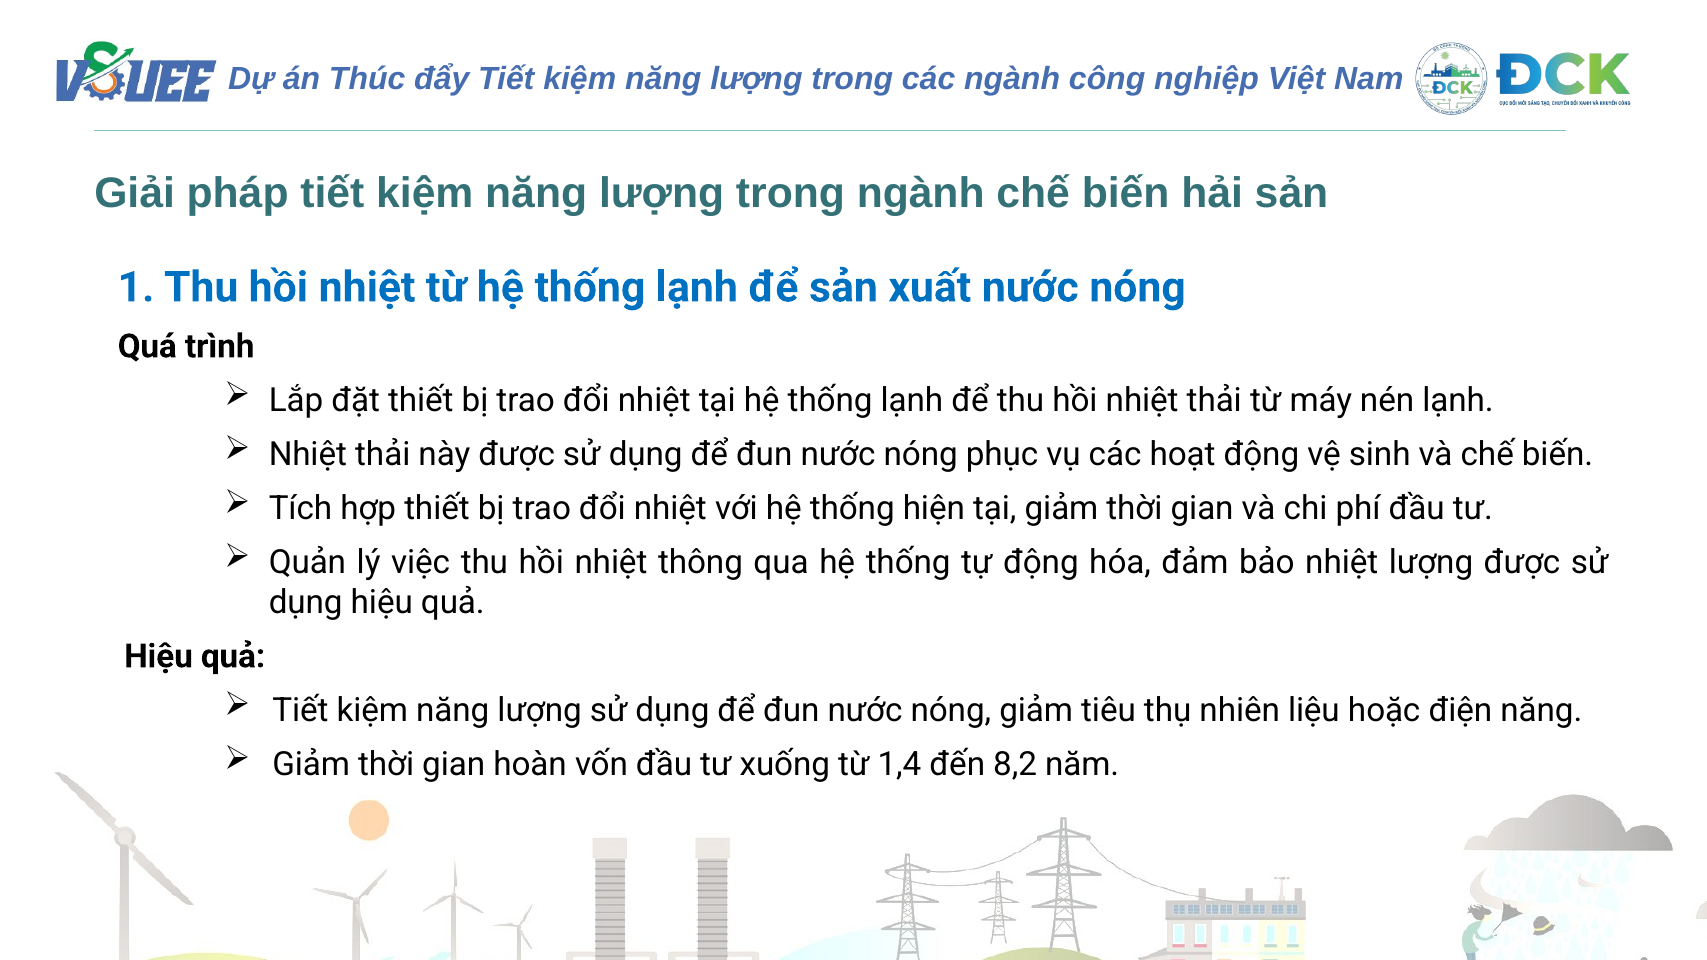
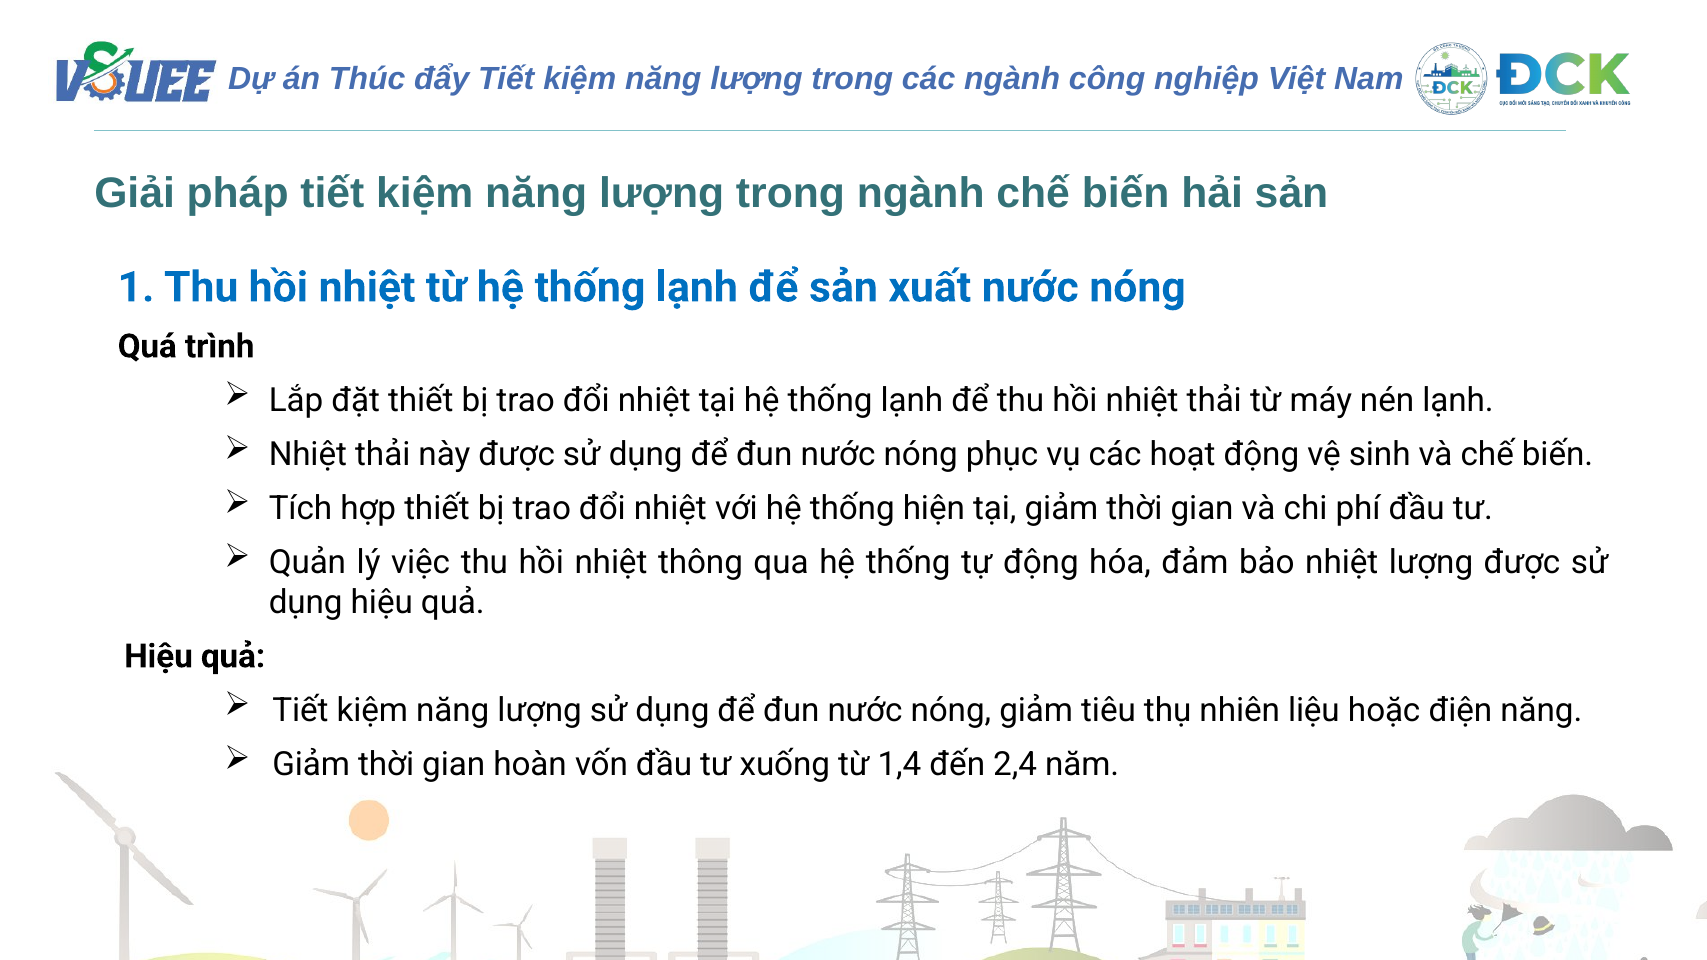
8,2: 8,2 -> 2,4
